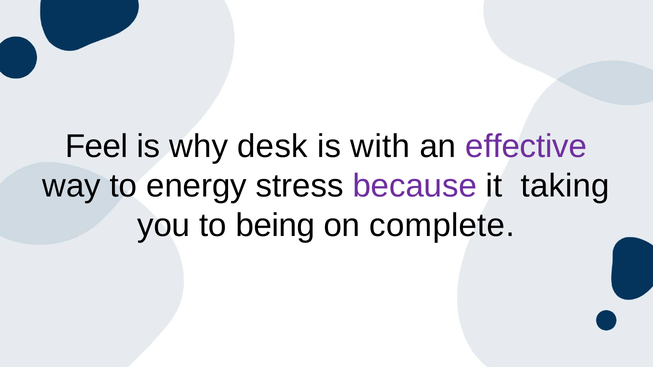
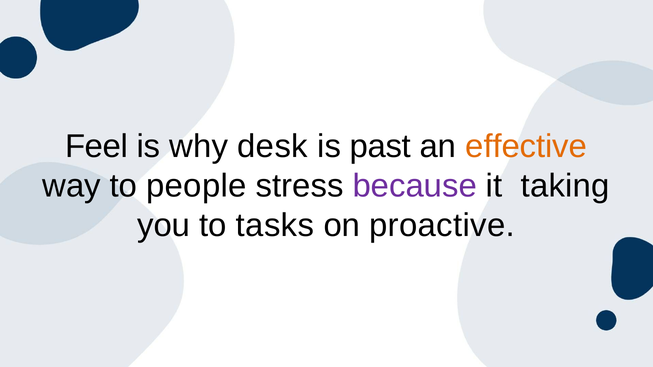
with: with -> past
effective colour: purple -> orange
energy: energy -> people
being: being -> tasks
complete: complete -> proactive
